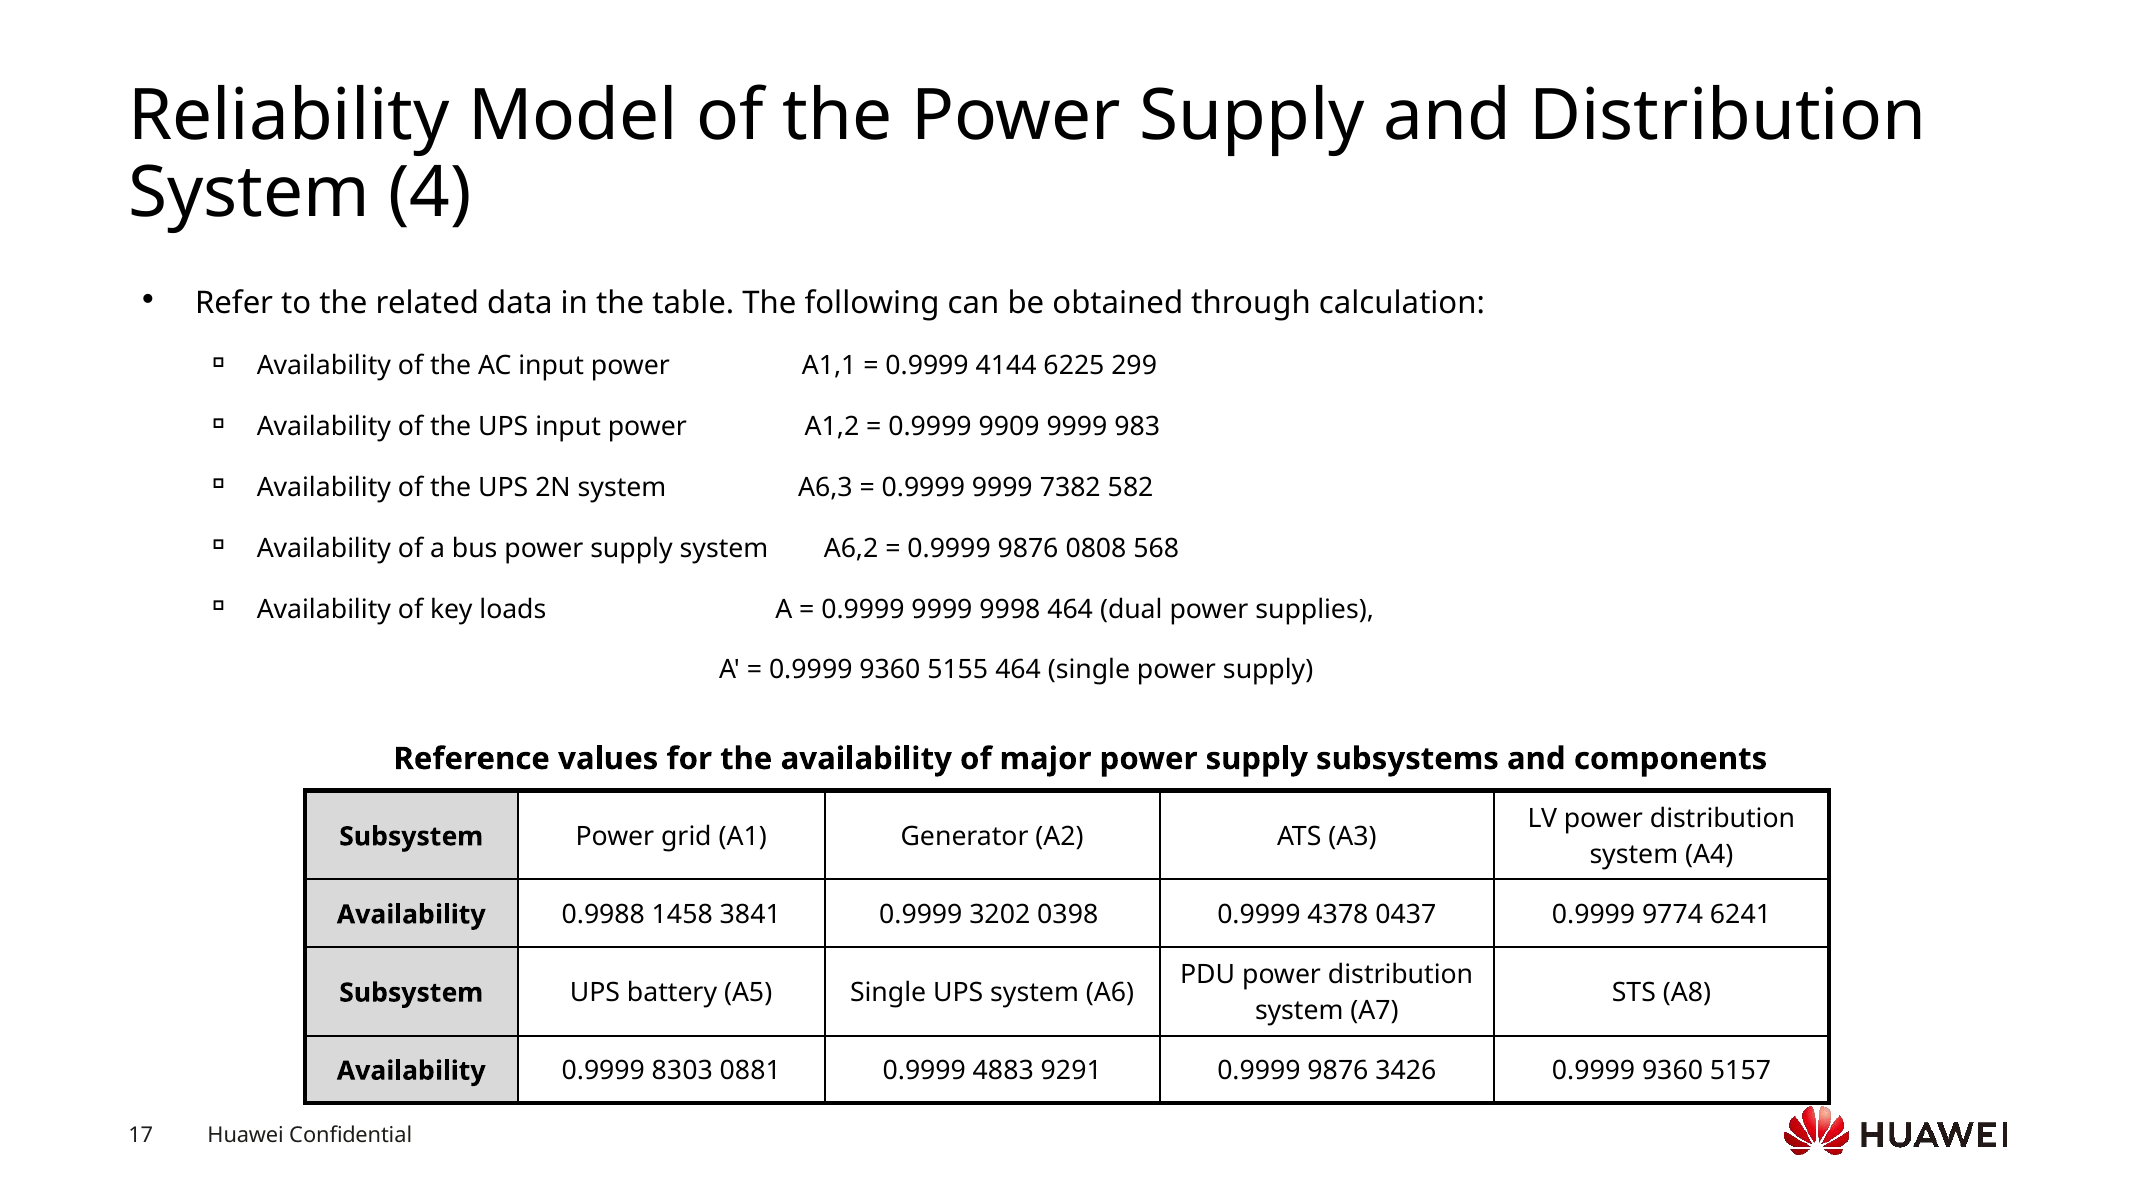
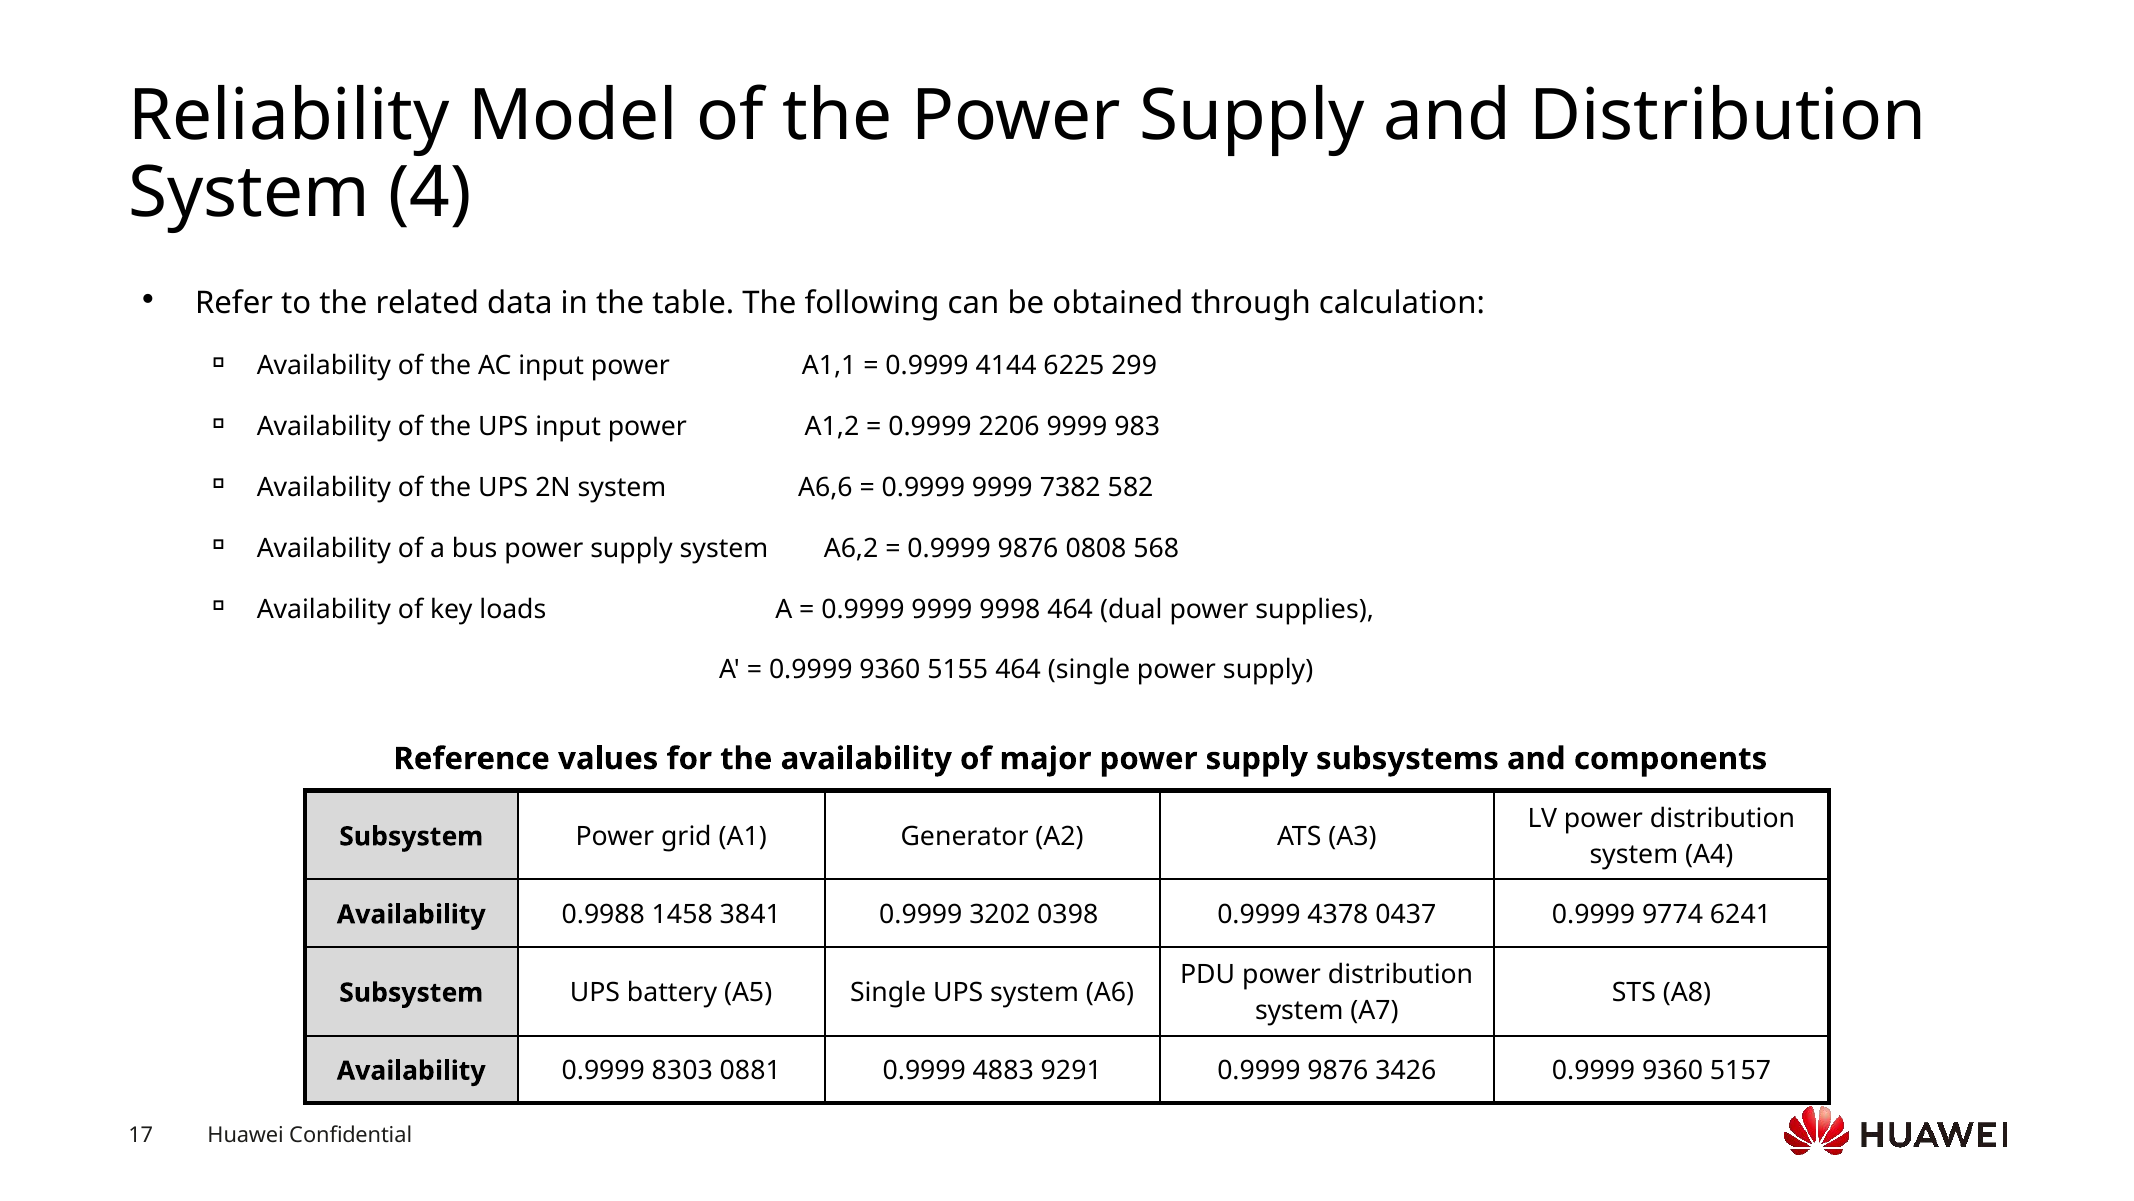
9909: 9909 -> 2206
A6,3: A6,3 -> A6,6
